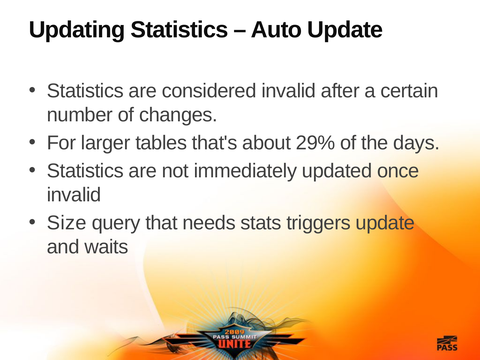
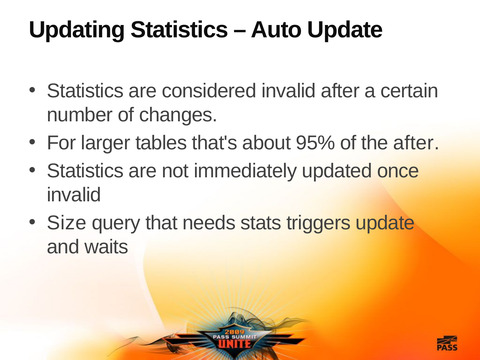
29%: 29% -> 95%
the days: days -> after
